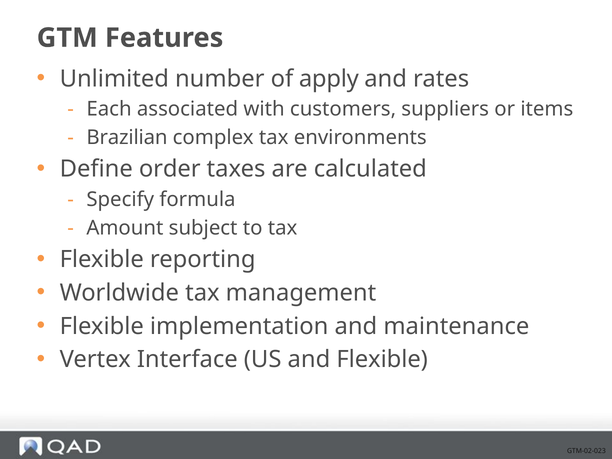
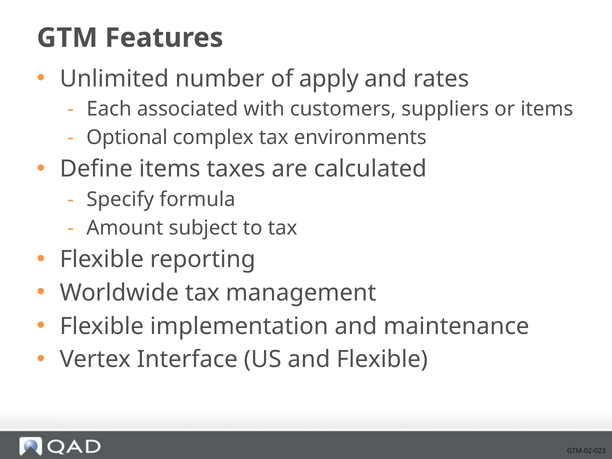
Brazilian: Brazilian -> Optional
Define order: order -> items
